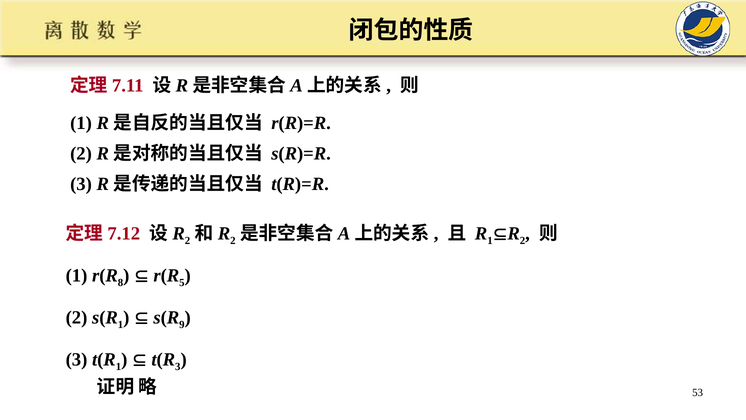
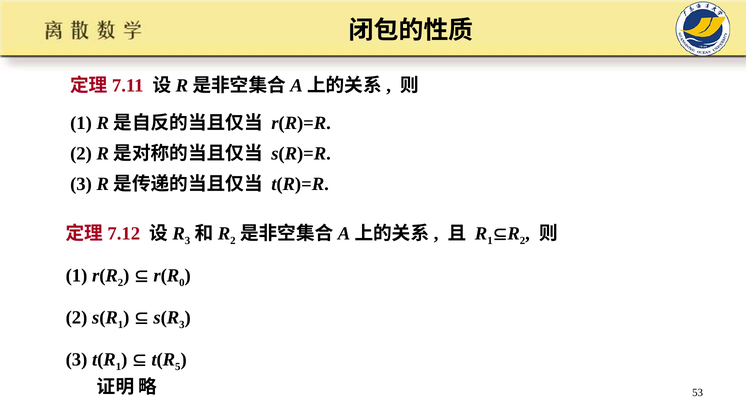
2 at (187, 241): 2 -> 3
8 at (121, 283): 8 -> 2
5: 5 -> 0
9 at (182, 324): 9 -> 3
3 at (178, 366): 3 -> 5
